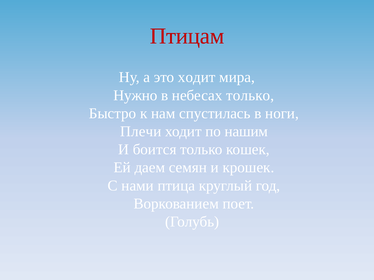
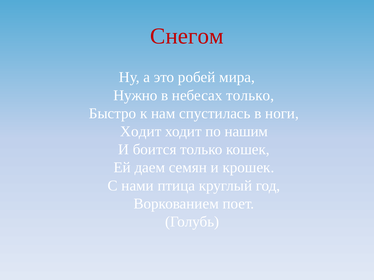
Птицам: Птицам -> Снегом
это ходит: ходит -> робей
Плечи at (141, 132): Плечи -> Ходит
